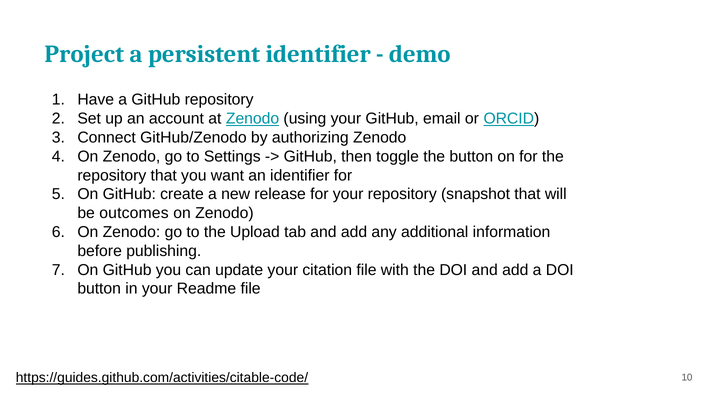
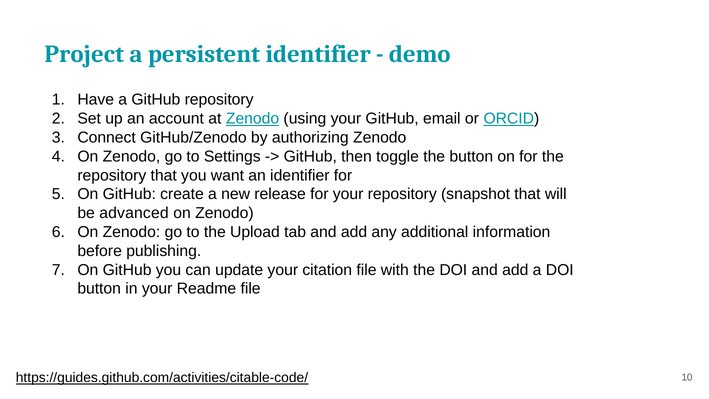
outcomes: outcomes -> advanced
